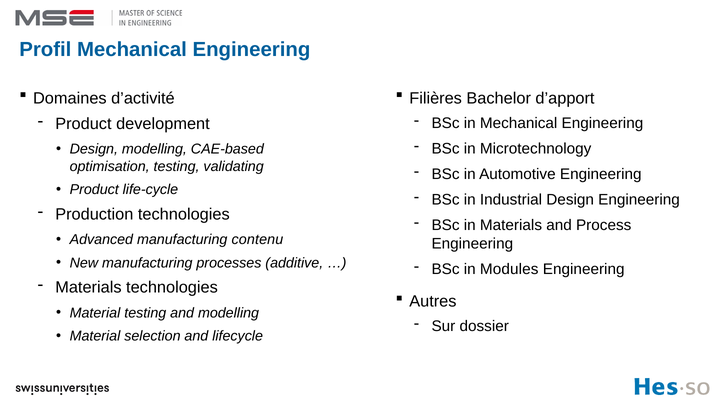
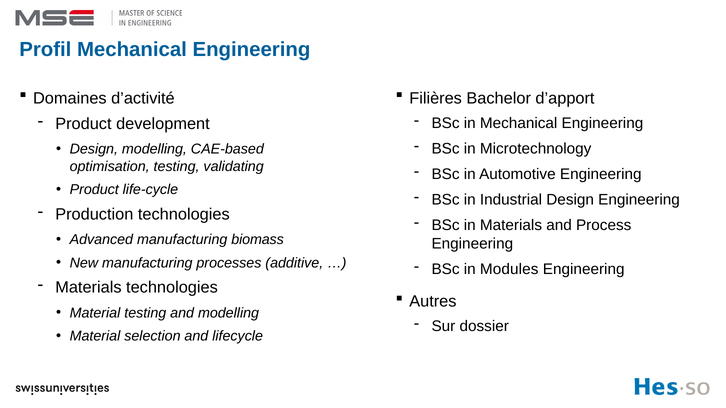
contenu: contenu -> biomass
